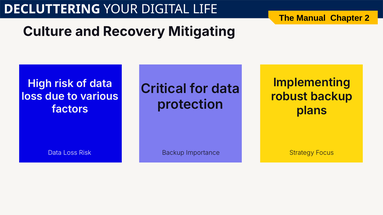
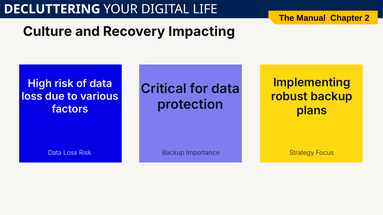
Mitigating: Mitigating -> Impacting
